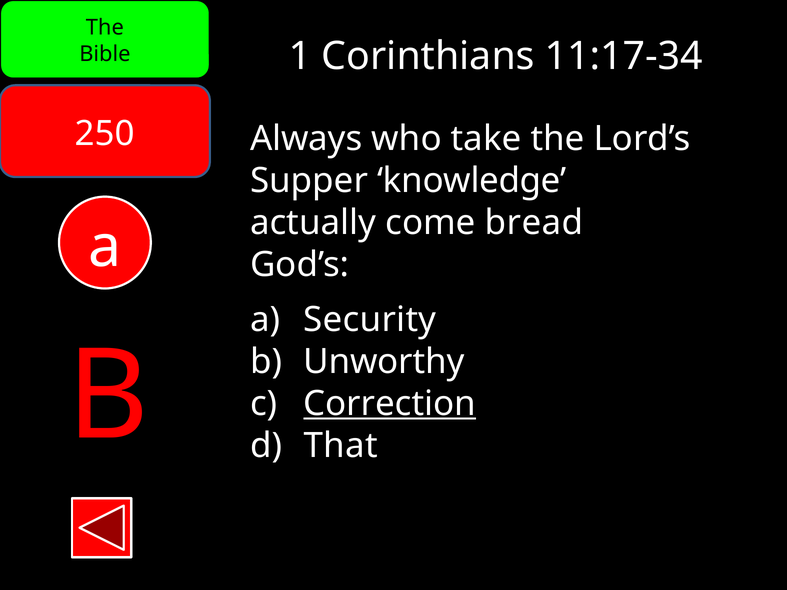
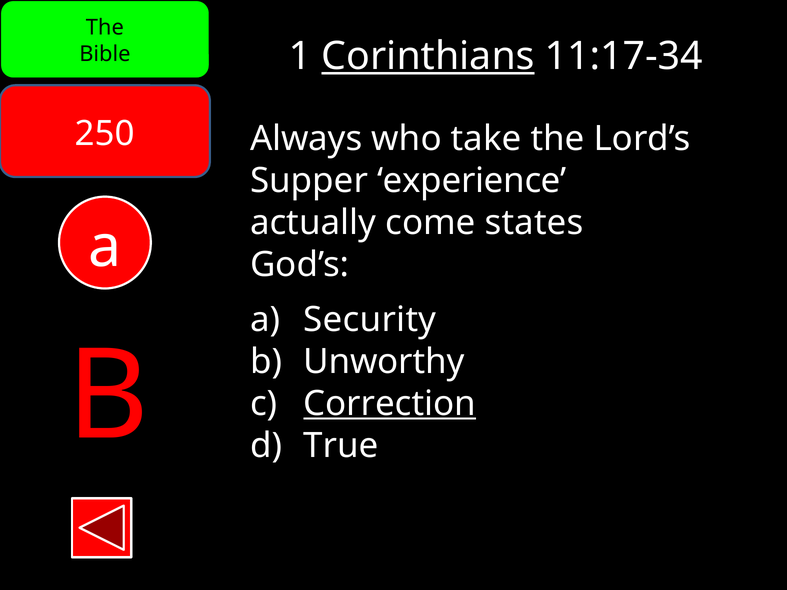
Corinthians underline: none -> present
knowledge: knowledge -> experience
bread: bread -> states
That: That -> True
